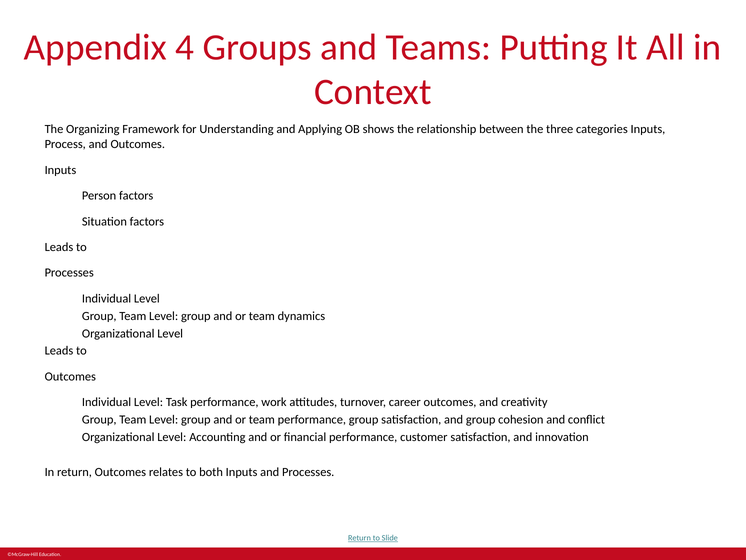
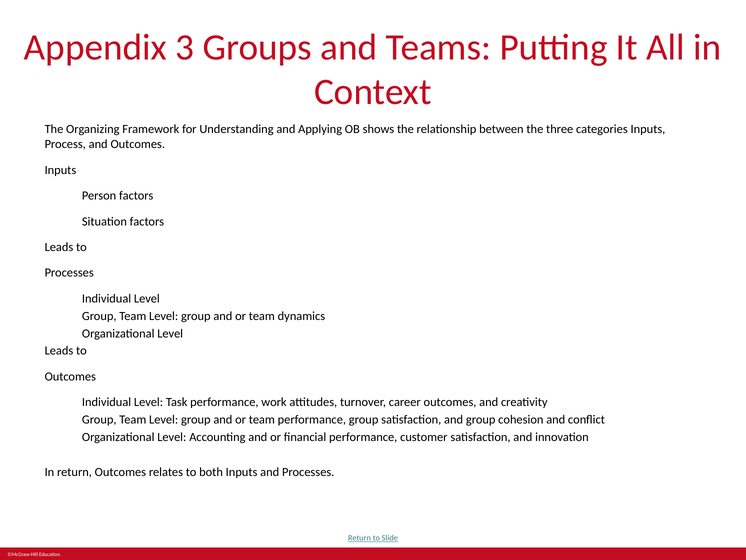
4: 4 -> 3
